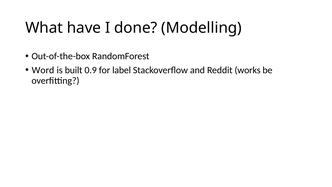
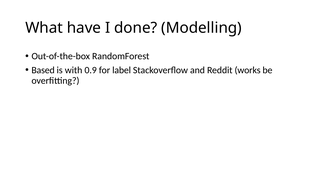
Word: Word -> Based
built: built -> with
